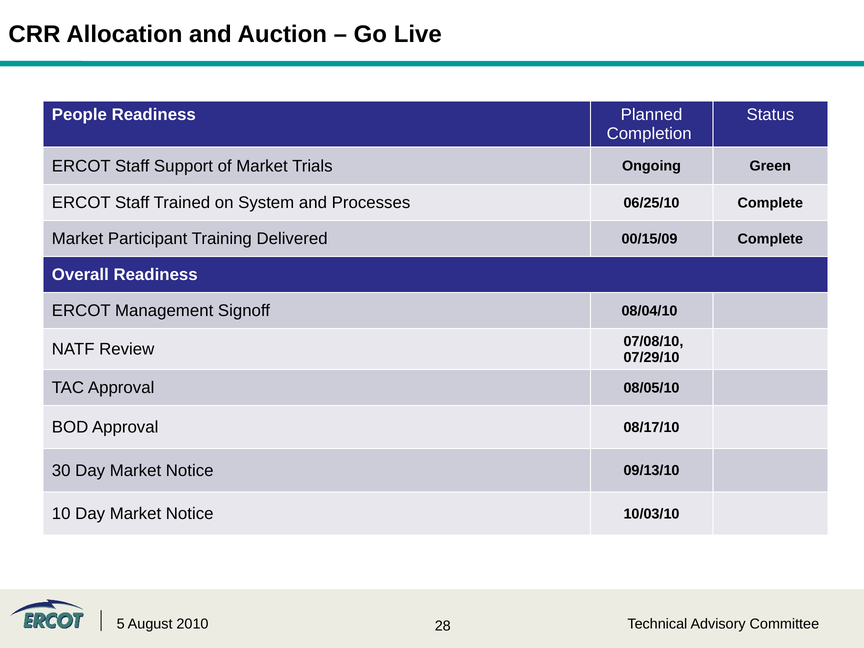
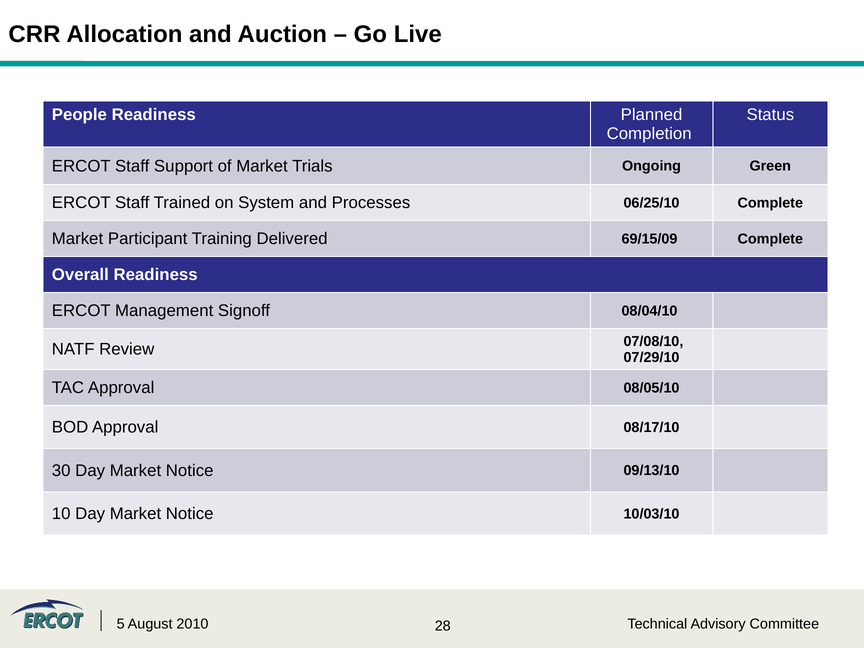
00/15/09: 00/15/09 -> 69/15/09
